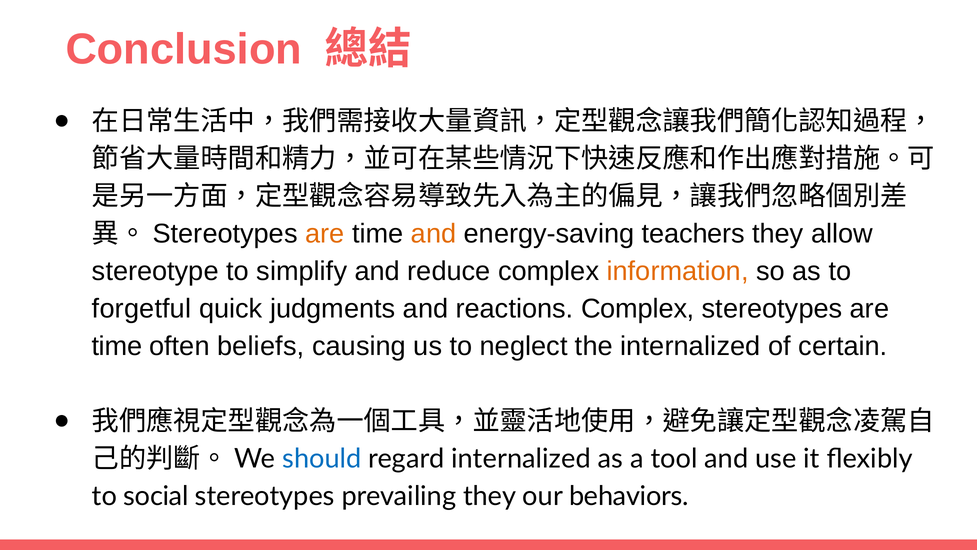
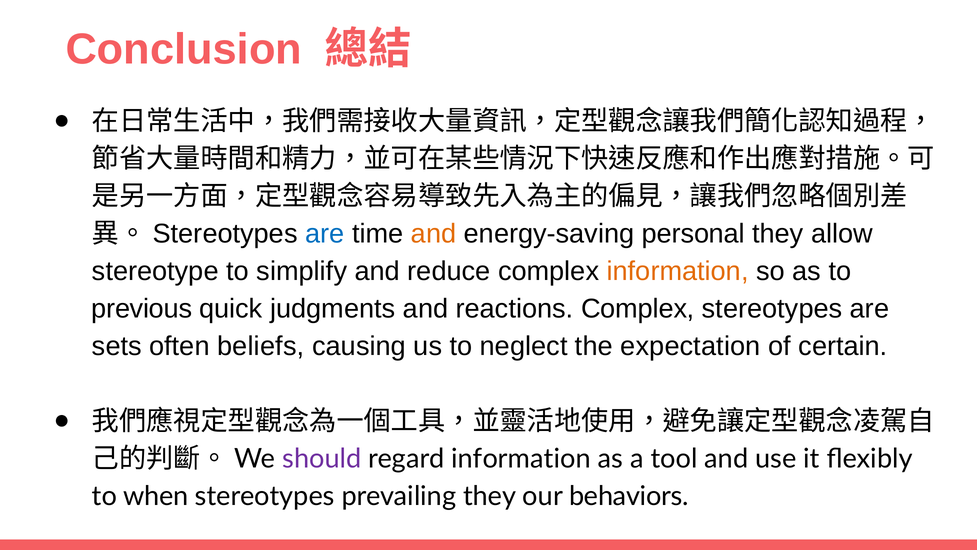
are at (325, 234) colour: orange -> blue
teachers: teachers -> personal
forgetful: forgetful -> previous
time at (117, 346): time -> sets
the internalized: internalized -> expectation
should colour: blue -> purple
regard internalized: internalized -> information
social: social -> when
